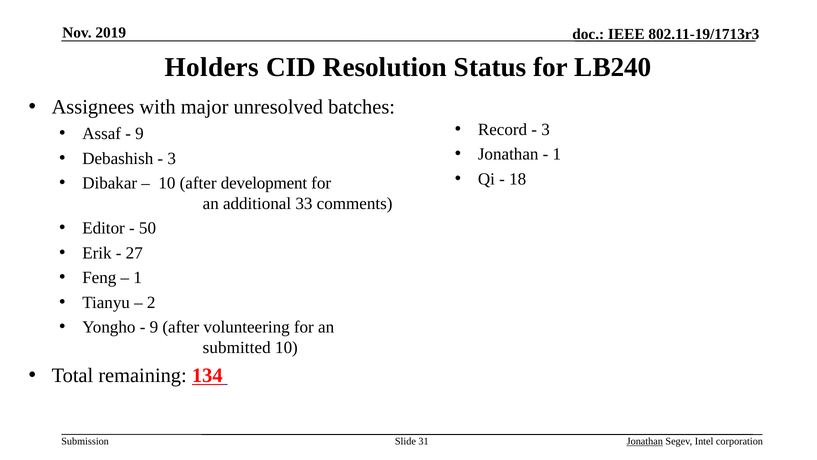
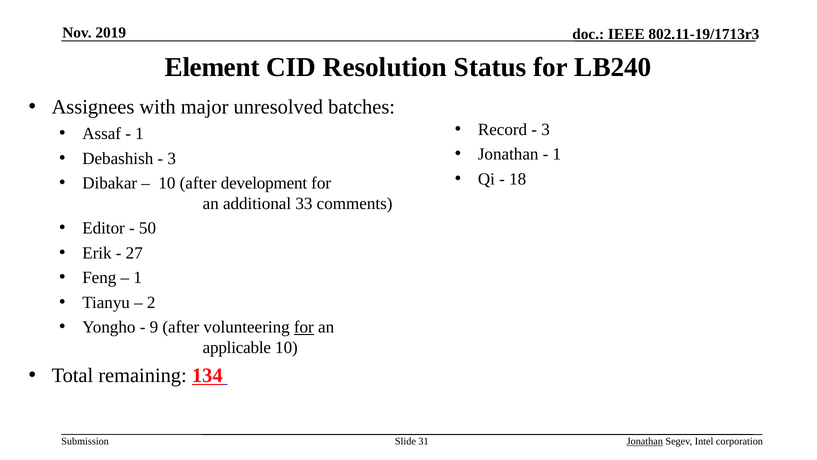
Holders: Holders -> Element
9 at (139, 134): 9 -> 1
for at (304, 327) underline: none -> present
submitted: submitted -> applicable
